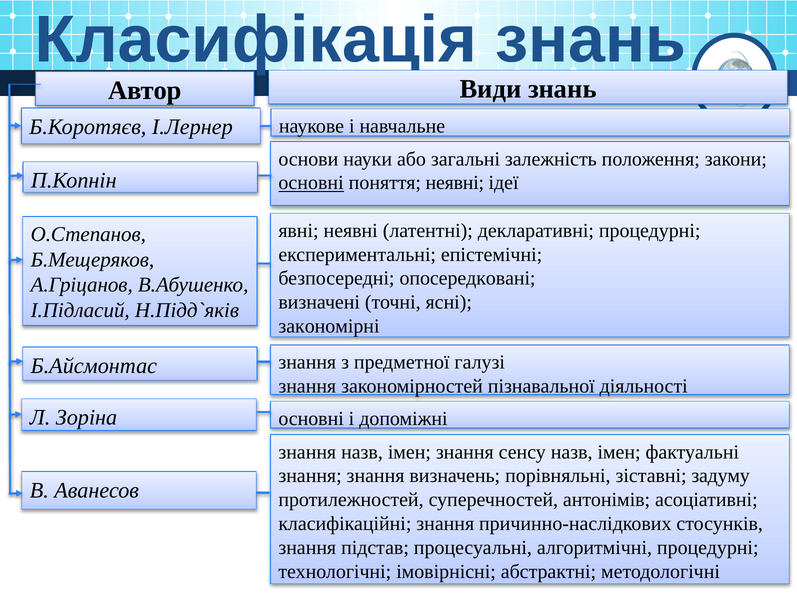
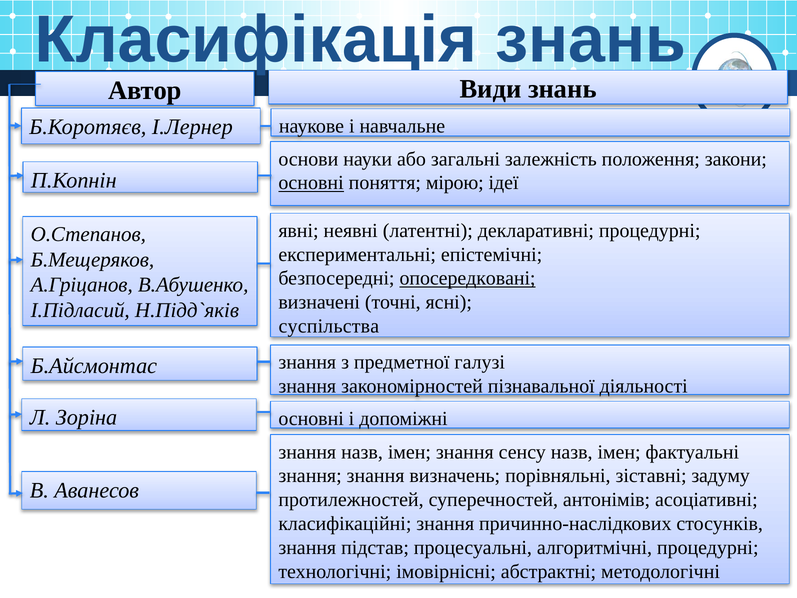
поняття неявні: неявні -> мірою
опосередковані underline: none -> present
закономірні: закономірні -> суспільства
